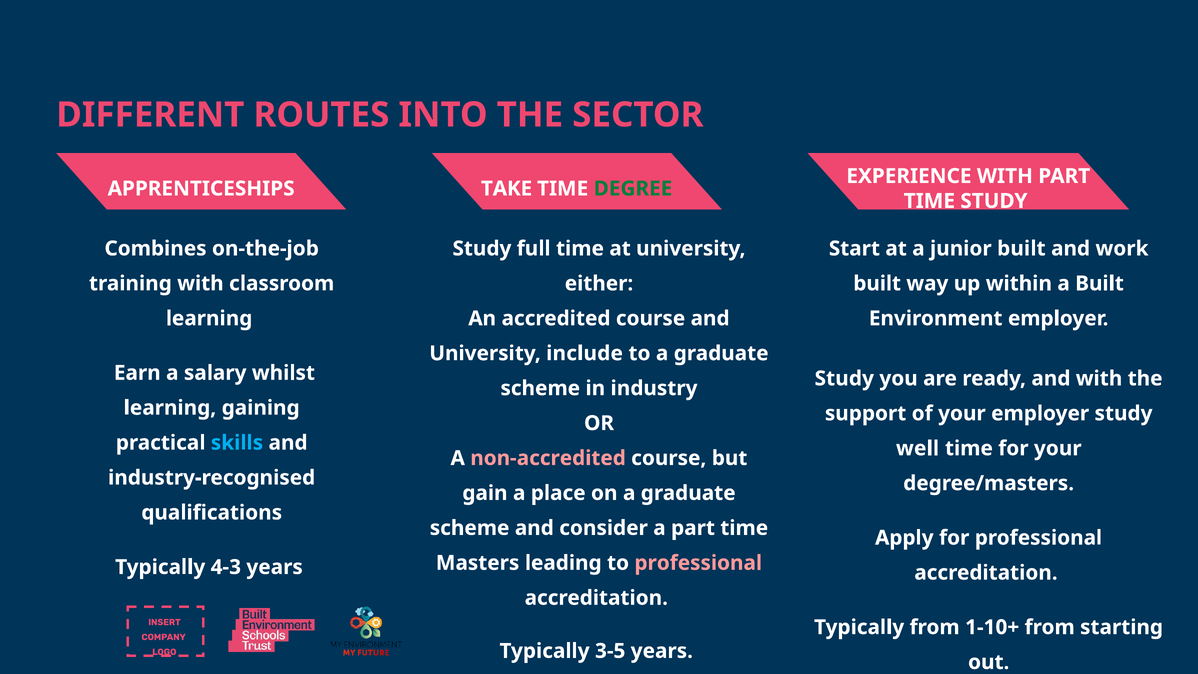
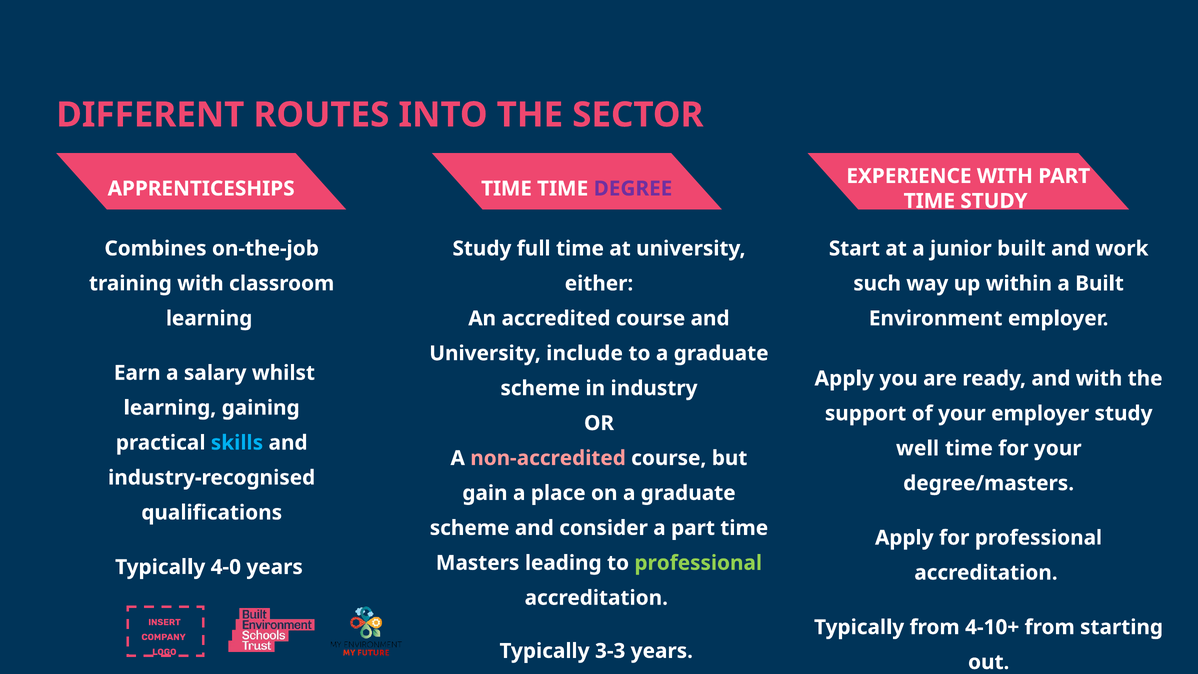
APPRENTICESHIPS TAKE: TAKE -> TIME
DEGREE colour: green -> purple
built at (877, 283): built -> such
Study at (844, 378): Study -> Apply
professional at (698, 563) colour: pink -> light green
4-3: 4-3 -> 4-0
1-10+: 1-10+ -> 4-10+
3-5: 3-5 -> 3-3
